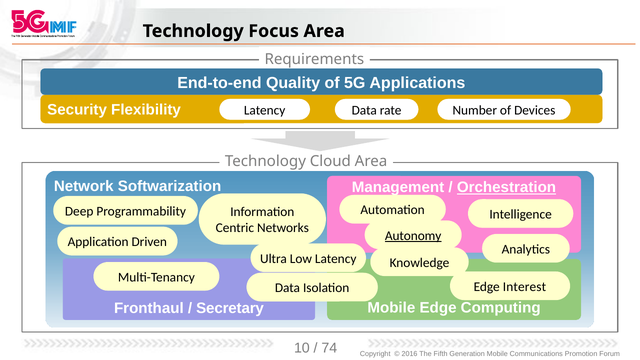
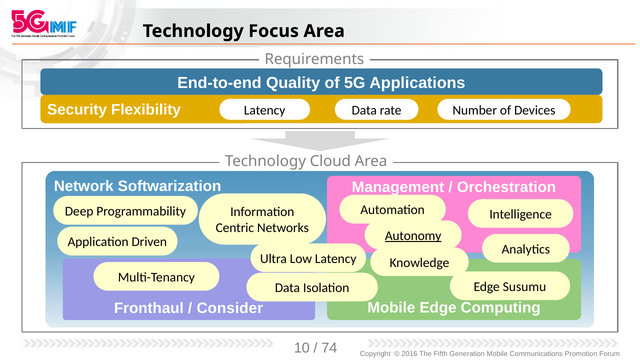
Orchestration underline: present -> none
Interest: Interest -> Susumu
Secretary: Secretary -> Consider
